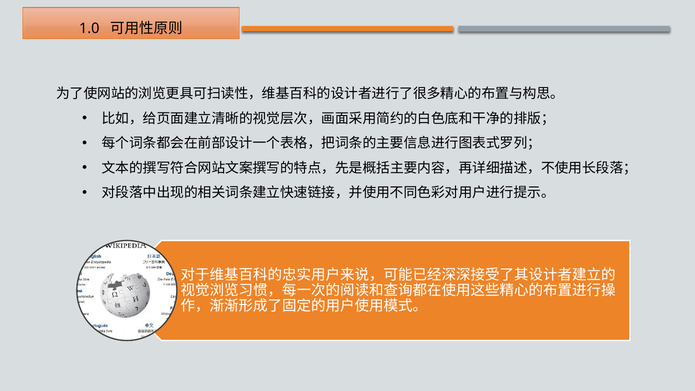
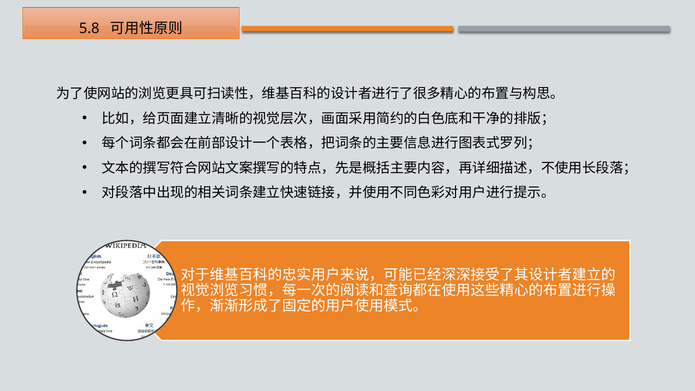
1.0: 1.0 -> 5.8
